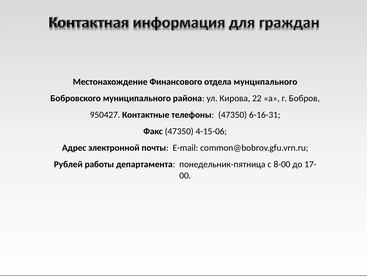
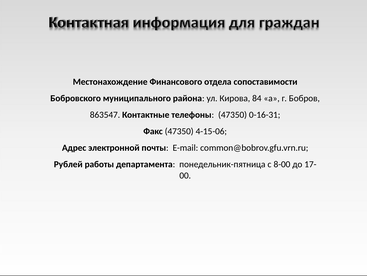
мунципального: мунципального -> сопоставимости
22: 22 -> 84
950427: 950427 -> 863547
6-16-31: 6-16-31 -> 0-16-31
